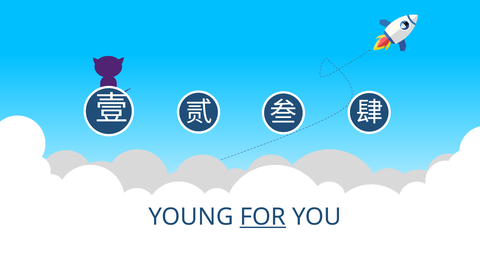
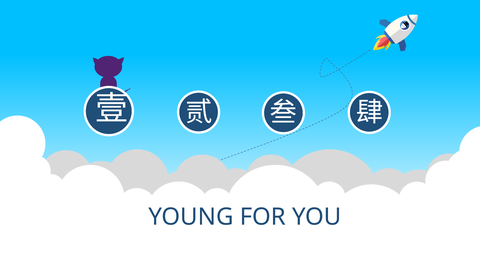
FOR underline: present -> none
